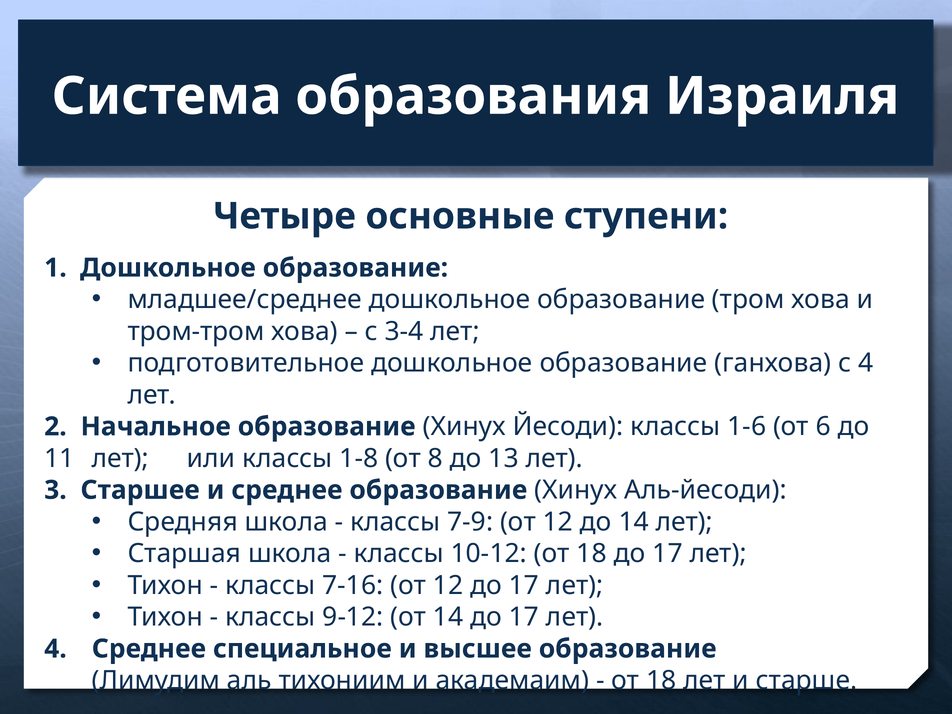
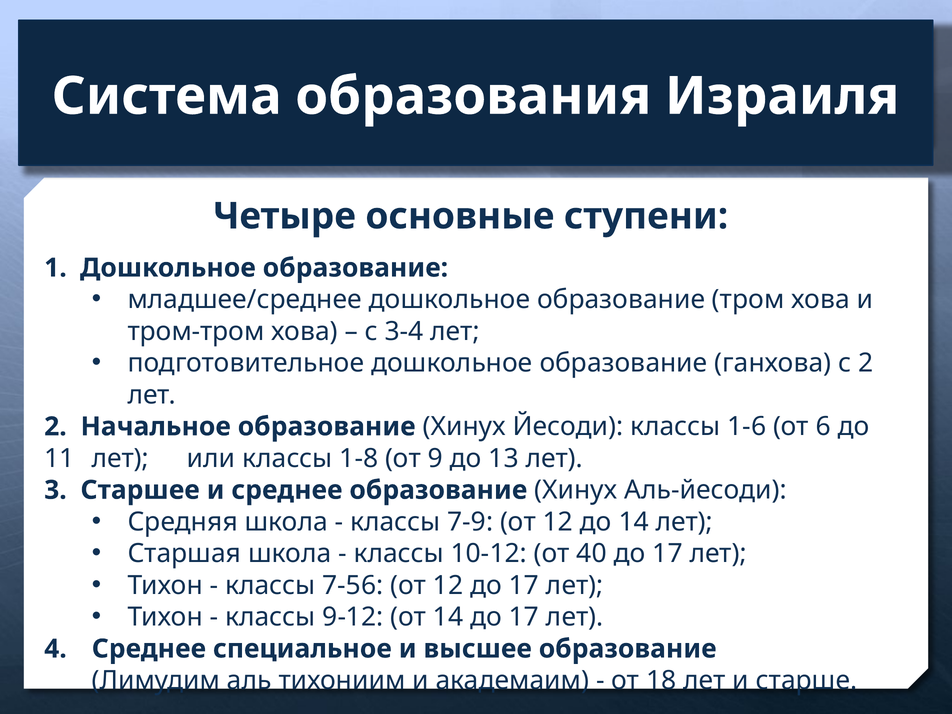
с 4: 4 -> 2
8: 8 -> 9
10-12 от 18: 18 -> 40
7-16: 7-16 -> 7-56
